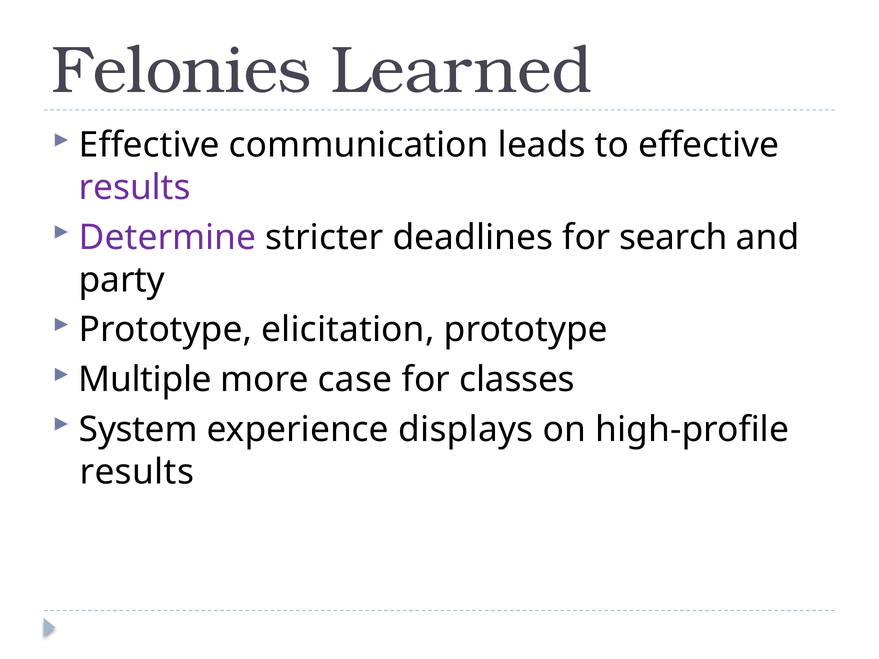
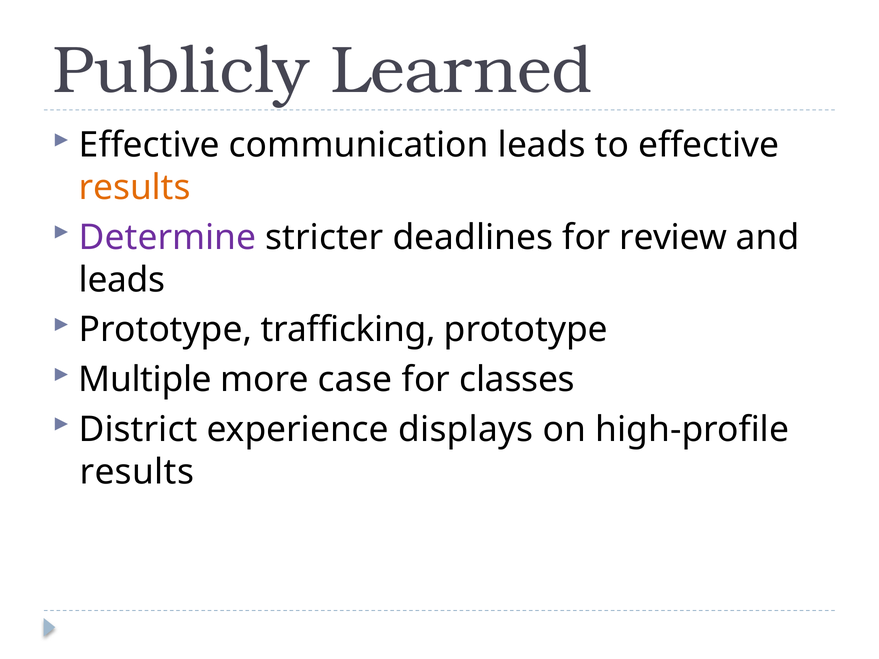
Felonies: Felonies -> Publicly
results at (135, 188) colour: purple -> orange
search: search -> review
party at (122, 280): party -> leads
elicitation: elicitation -> trafficking
System: System -> District
